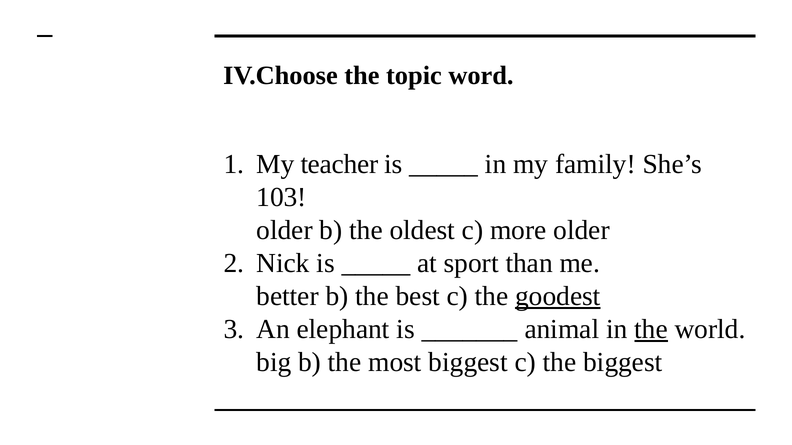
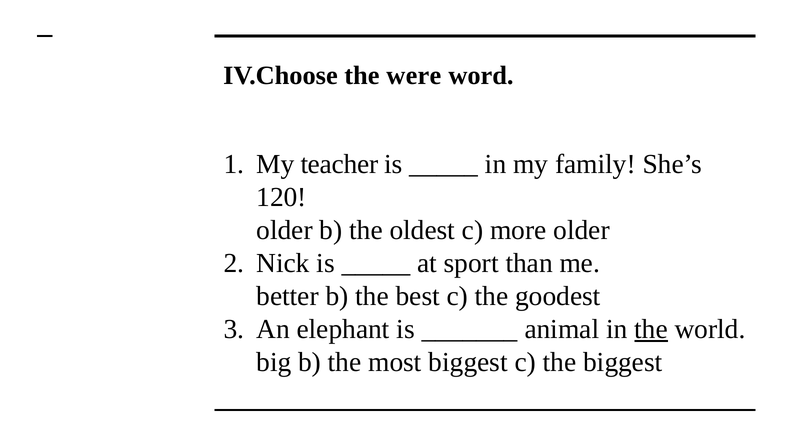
topic: topic -> were
103: 103 -> 120
goodest underline: present -> none
